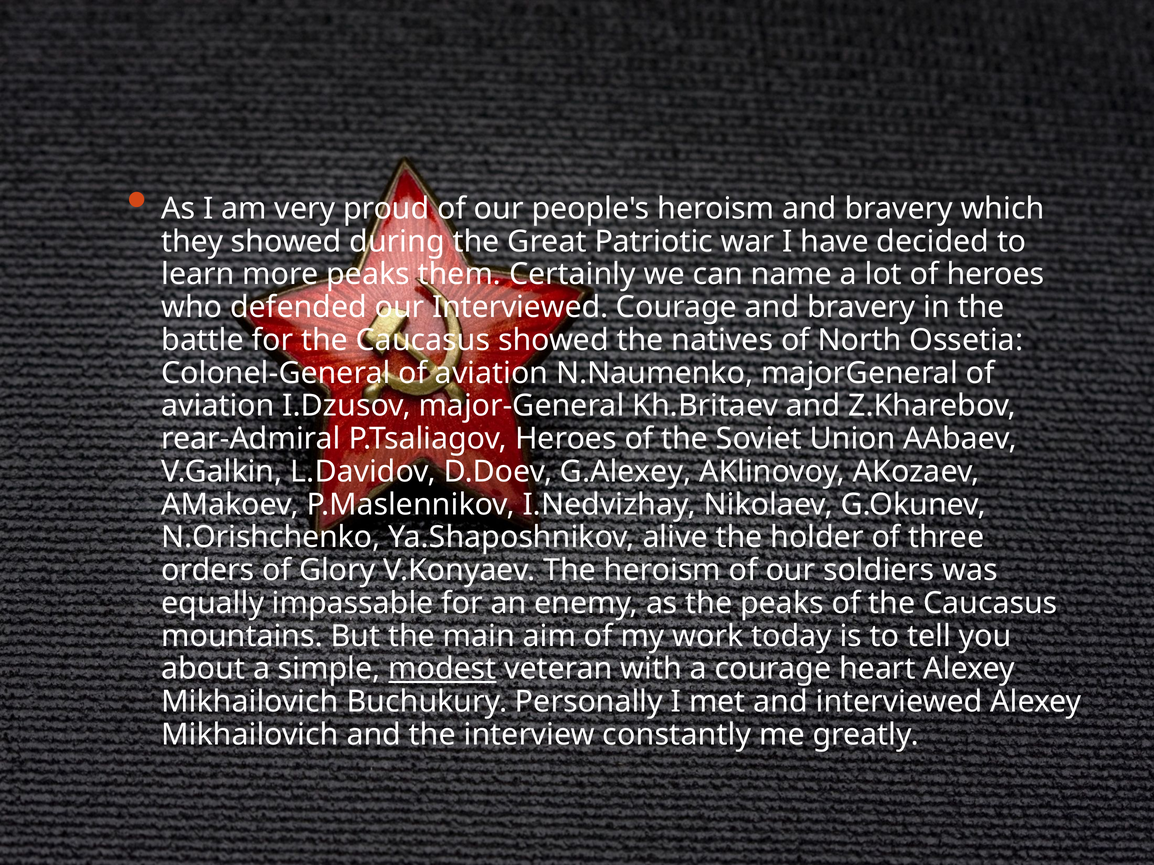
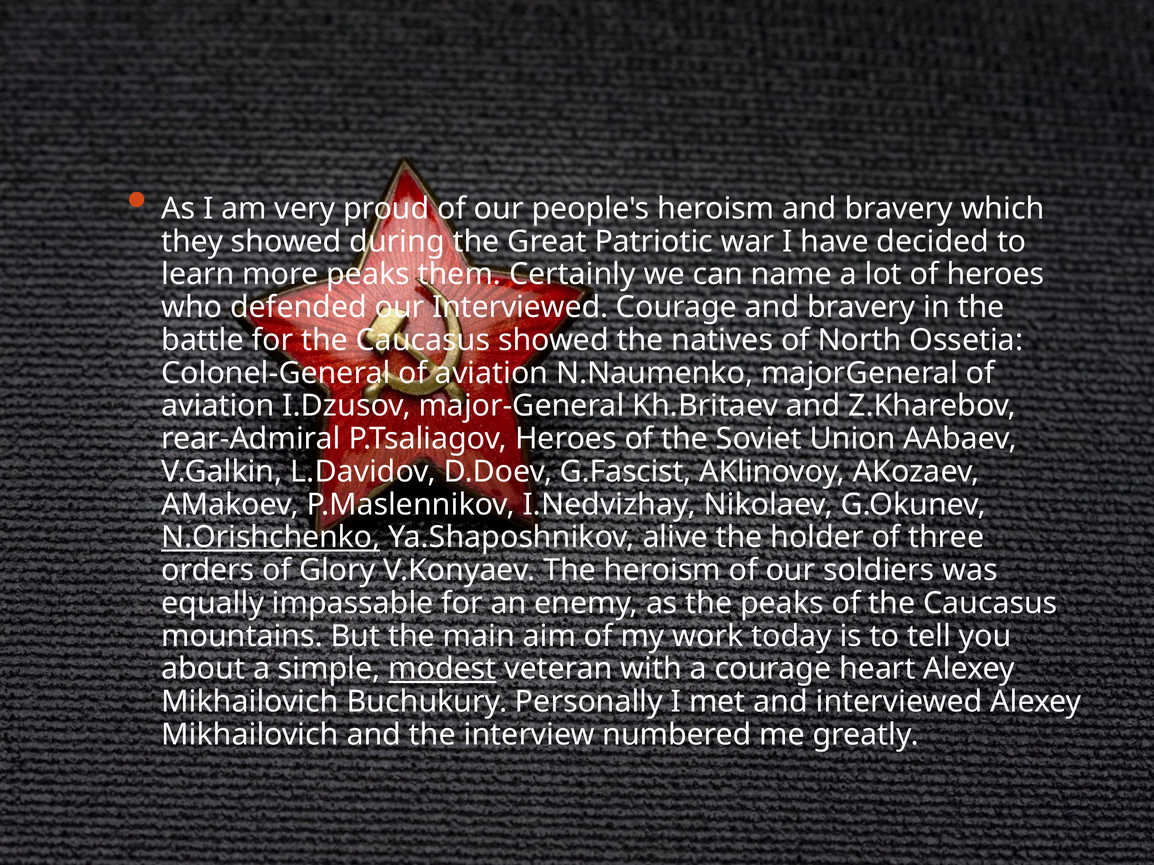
G.Alexey: G.Alexey -> G.Fascist
N.Orishchenko underline: none -> present
constantly: constantly -> numbered
